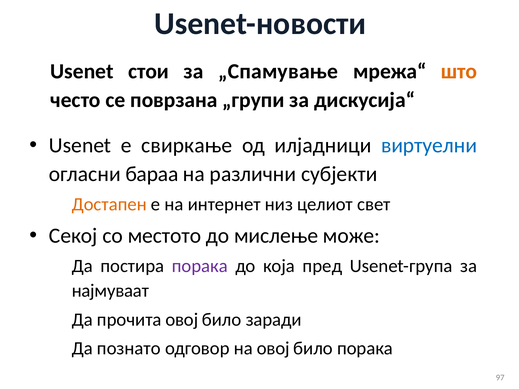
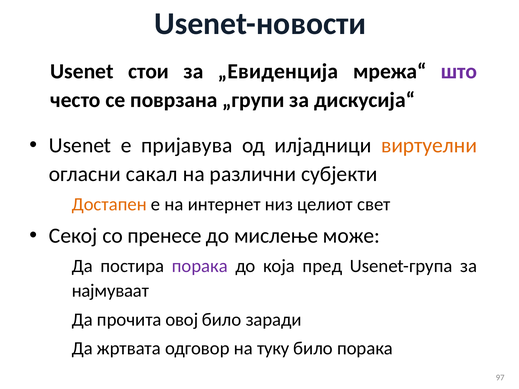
„Спамување: „Спамување -> „Евиденција
што colour: orange -> purple
свиркање: свиркање -> пријавува
виртуелни colour: blue -> orange
бараа: бараа -> сакал
местото: местото -> пренесе
познато: познато -> жртвата
на овој: овој -> туку
